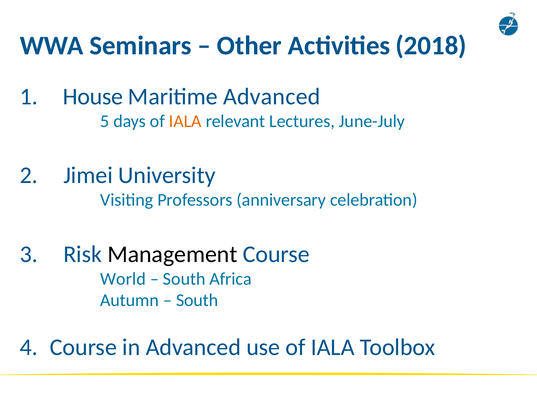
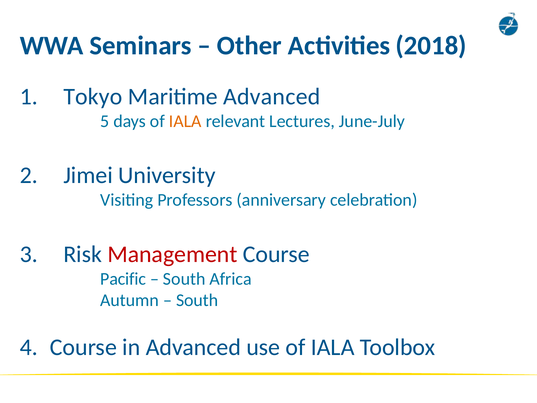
House: House -> Tokyo
Management colour: black -> red
World: World -> Pacific
